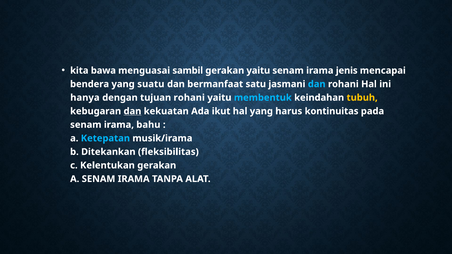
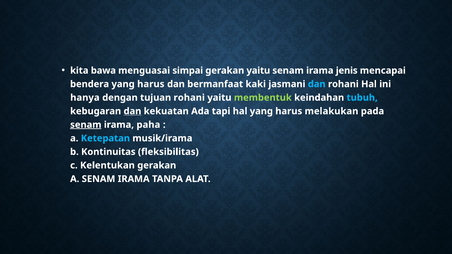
sambil: sambil -> simpai
suatu at (151, 84): suatu -> harus
satu: satu -> kaki
membentuk colour: light blue -> light green
tubuh colour: yellow -> light blue
ikut: ikut -> tapi
kontinuitas: kontinuitas -> melakukan
senam at (86, 125) underline: none -> present
bahu: bahu -> paha
Ditekankan: Ditekankan -> Kontinuitas
